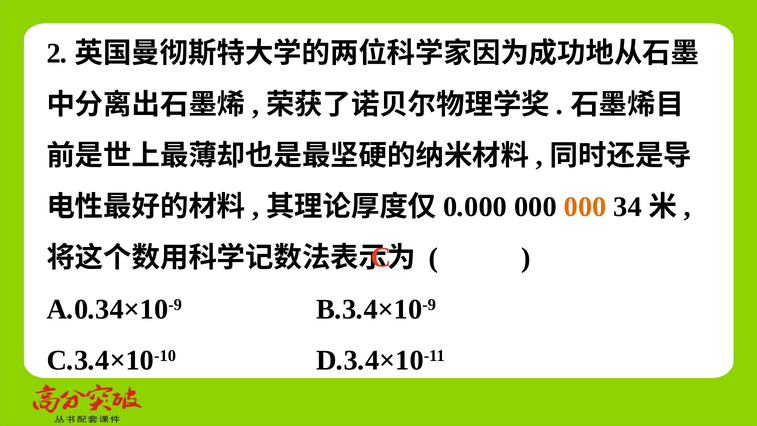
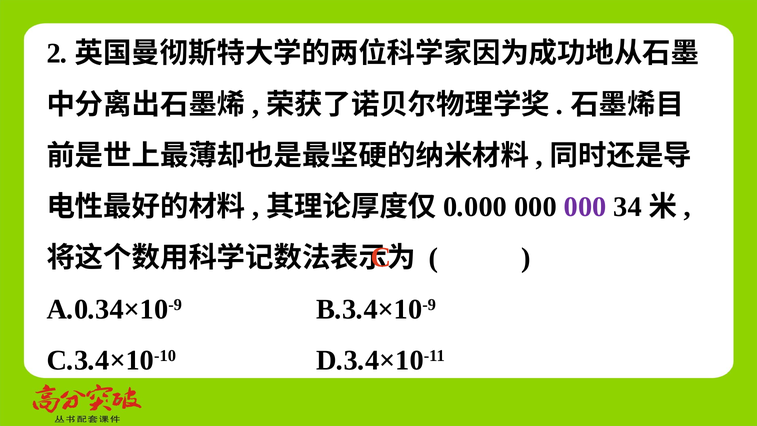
000 at (585, 207) colour: orange -> purple
